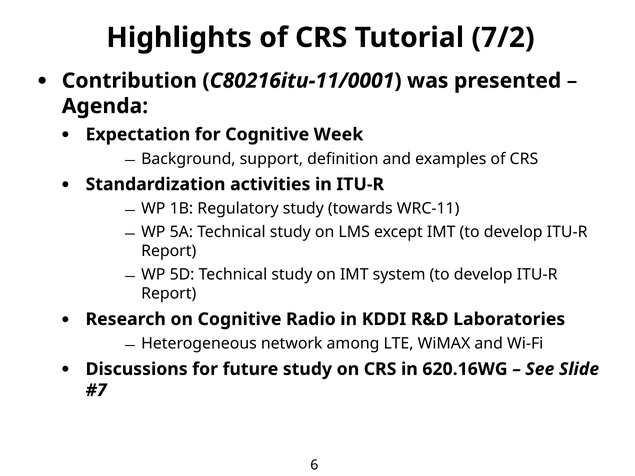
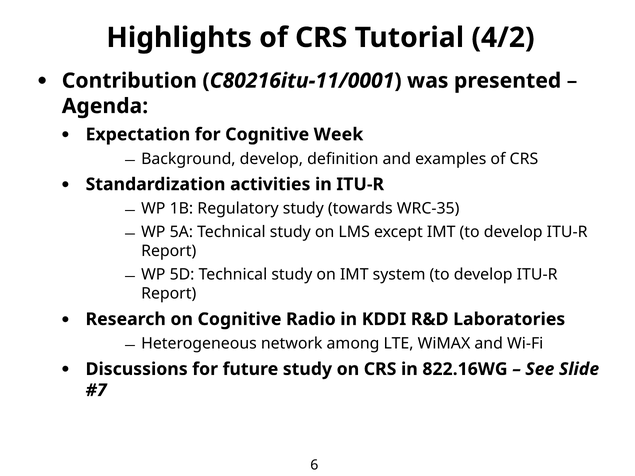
7/2: 7/2 -> 4/2
Background support: support -> develop
WRC-11: WRC-11 -> WRC-35
620.16WG: 620.16WG -> 822.16WG
